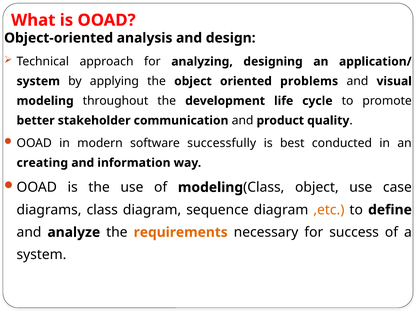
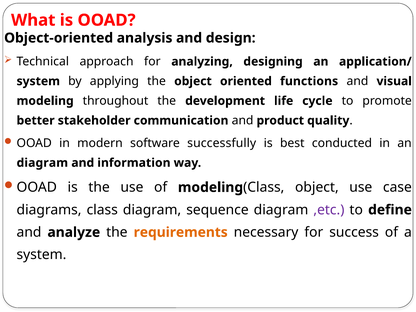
problems: problems -> functions
creating at (42, 163): creating -> diagram
,etc colour: orange -> purple
